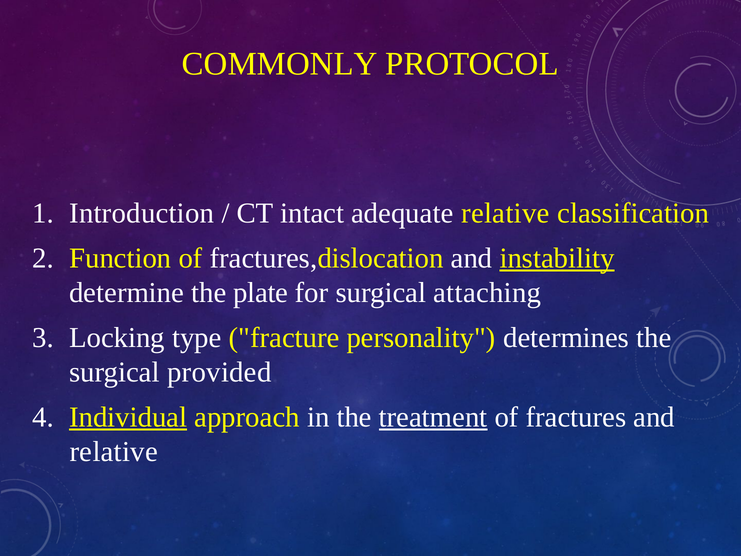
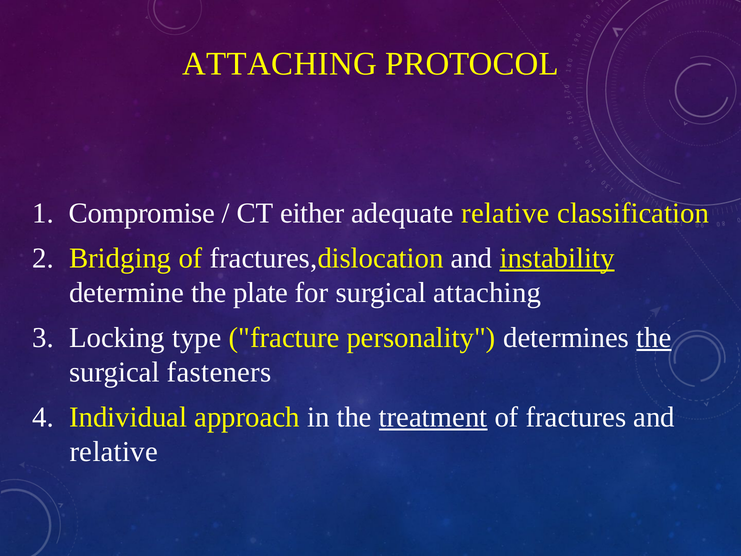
COMMONLY at (280, 64): COMMONLY -> ATTACHING
Introduction: Introduction -> Compromise
intact: intact -> either
Function: Function -> Bridging
the at (654, 338) underline: none -> present
provided: provided -> fasteners
Individual underline: present -> none
